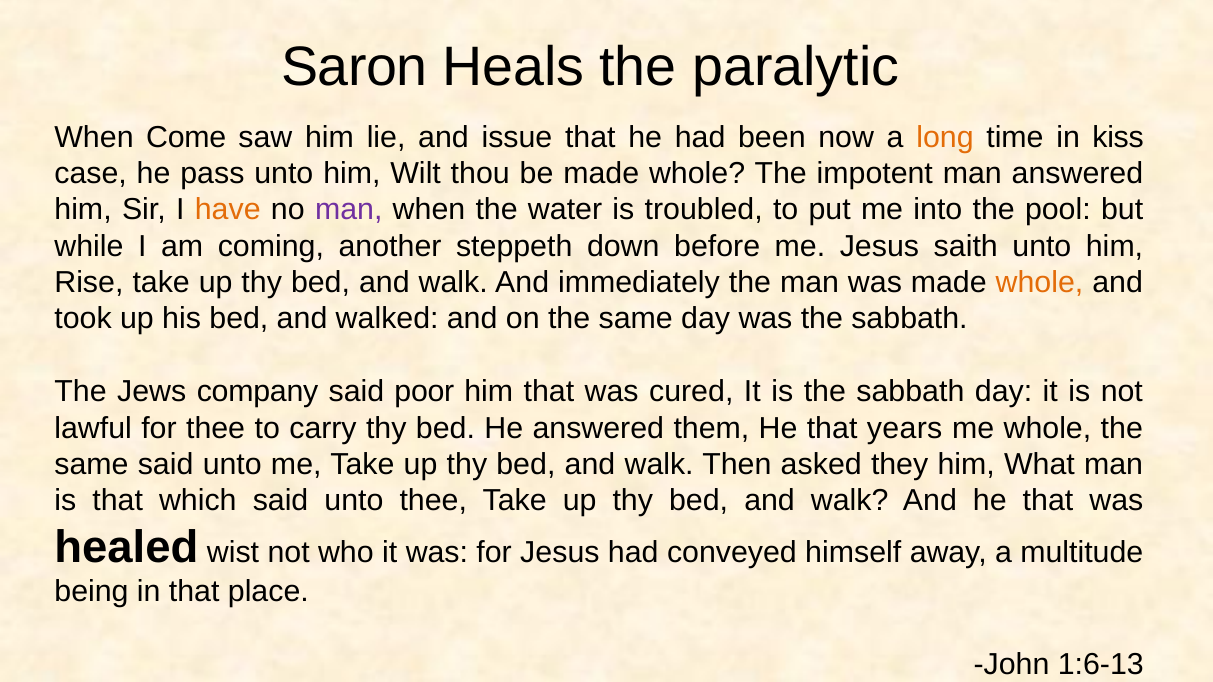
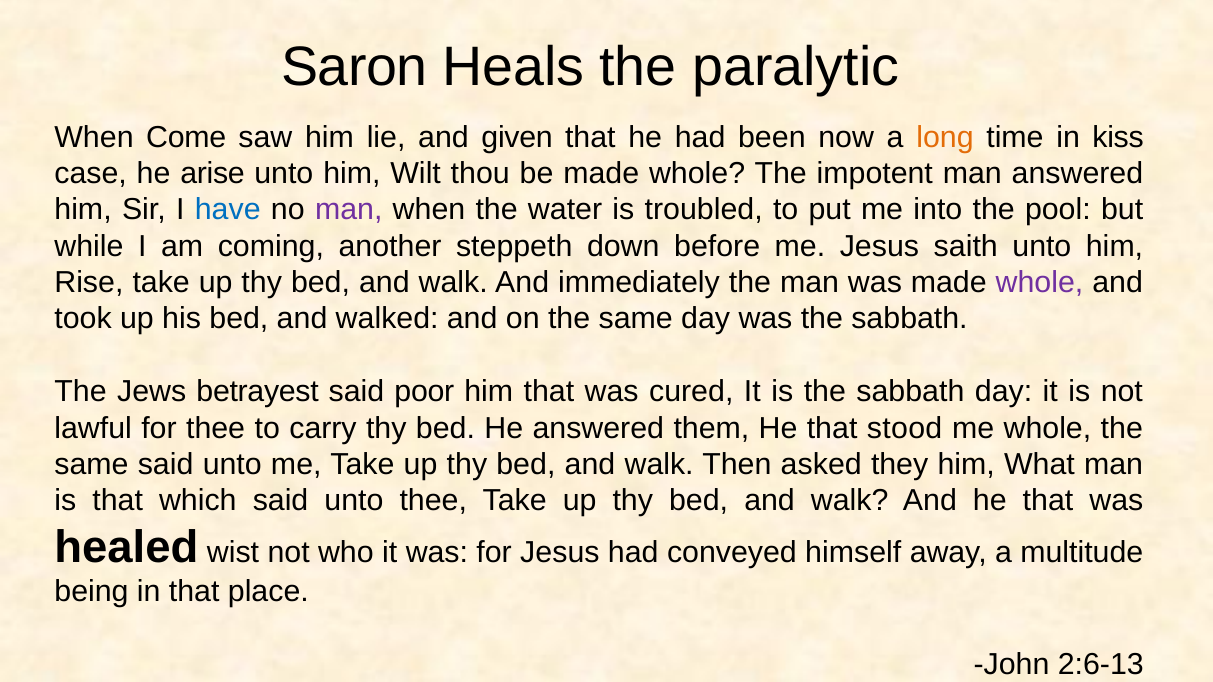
issue: issue -> given
pass: pass -> arise
have colour: orange -> blue
whole at (1040, 283) colour: orange -> purple
company: company -> betrayest
years: years -> stood
1:6-13: 1:6-13 -> 2:6-13
